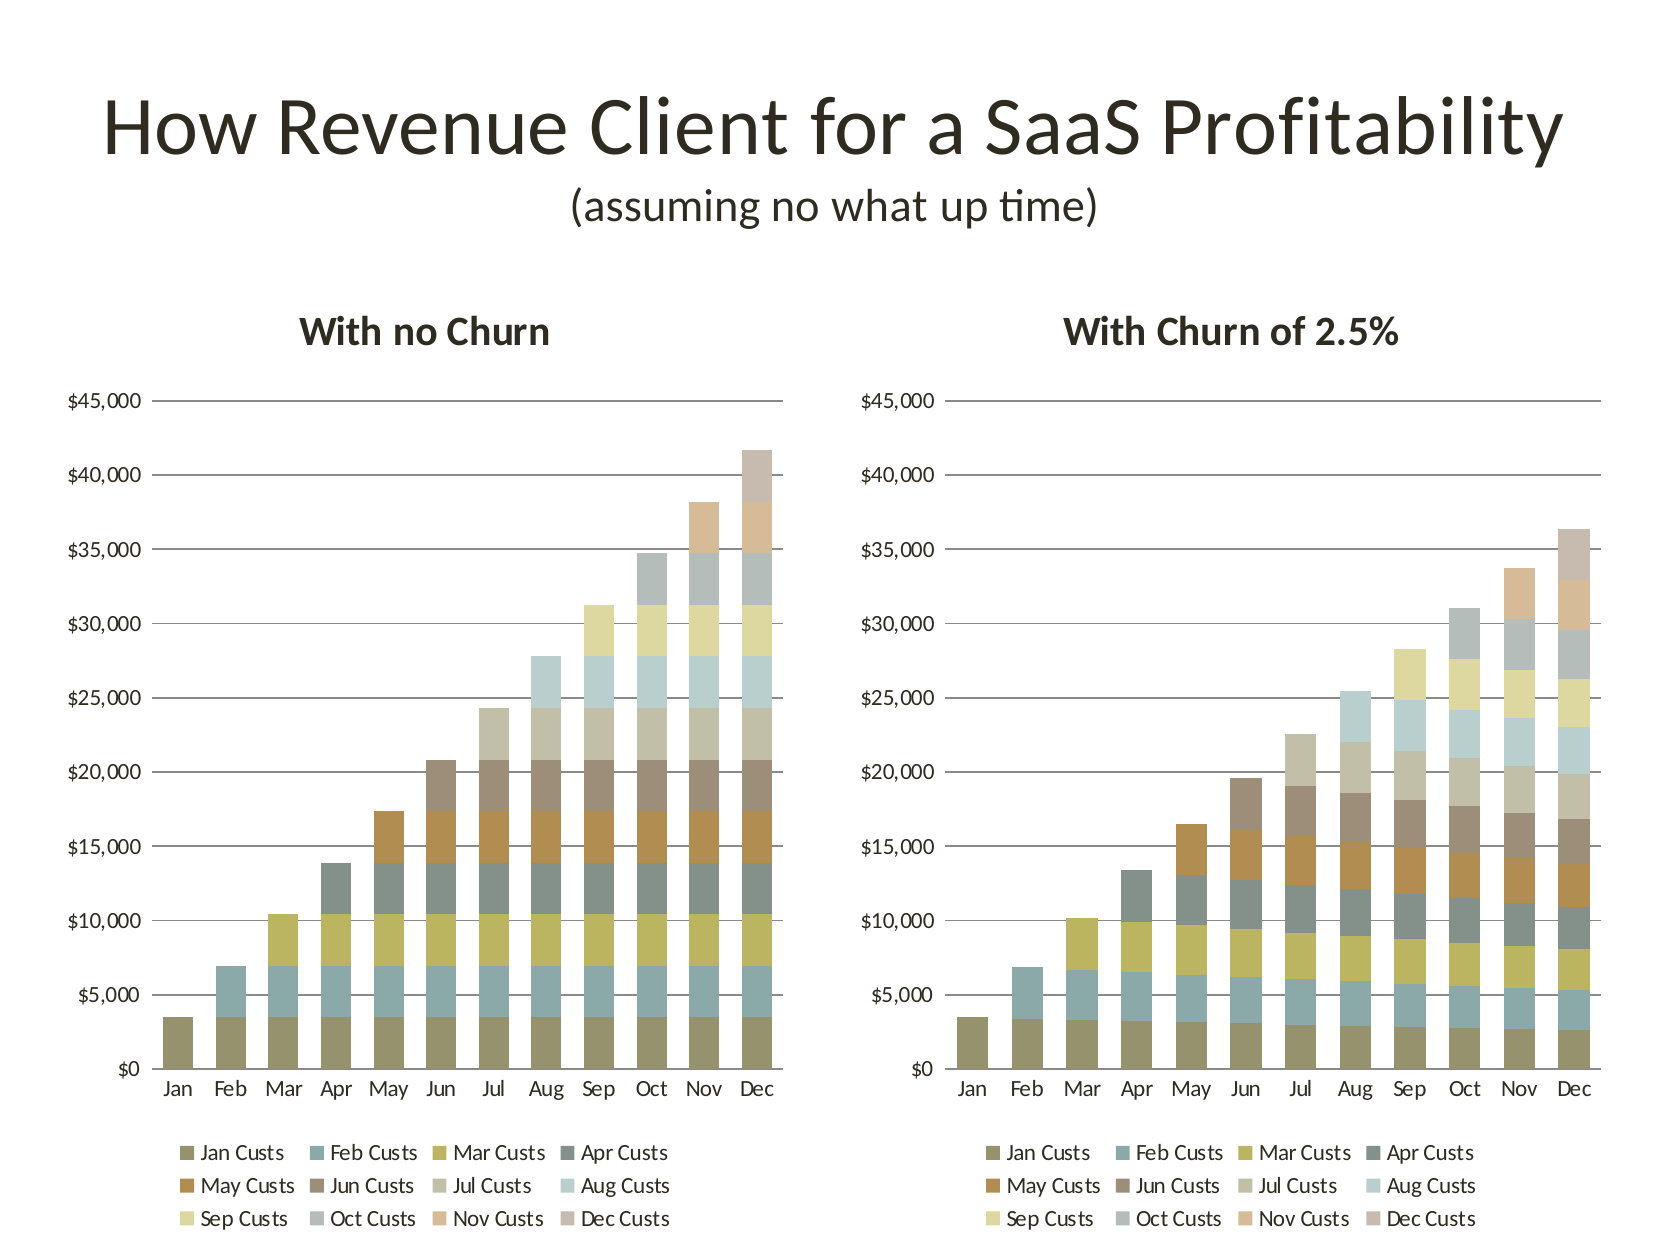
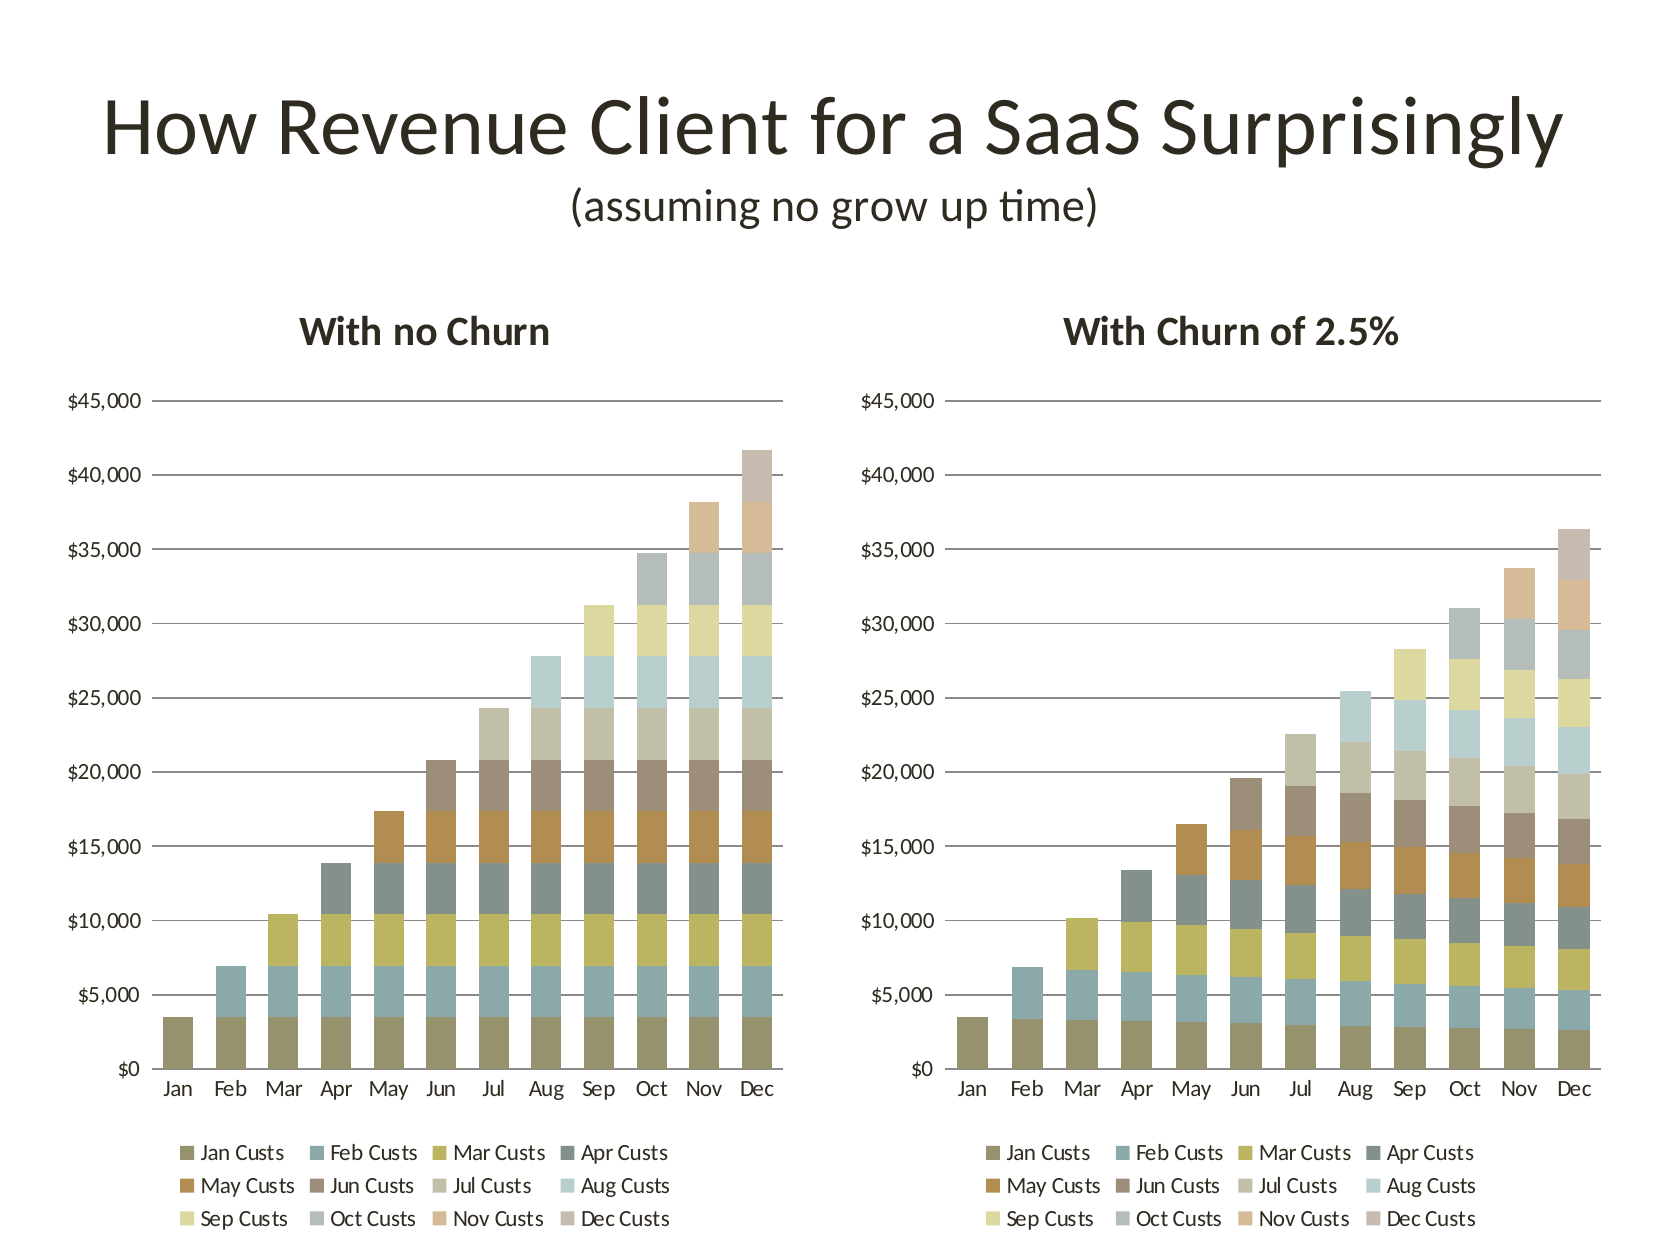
Profitability: Profitability -> Surprisingly
what: what -> grow
